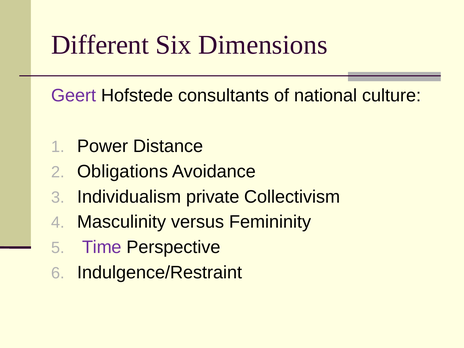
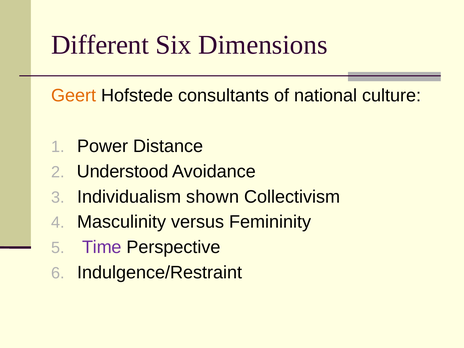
Geert colour: purple -> orange
Obligations: Obligations -> Understood
private: private -> shown
